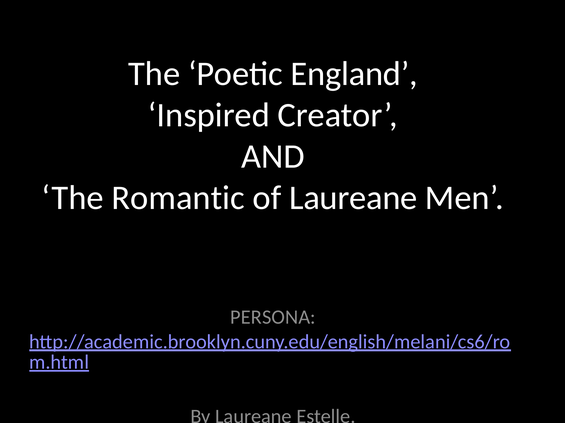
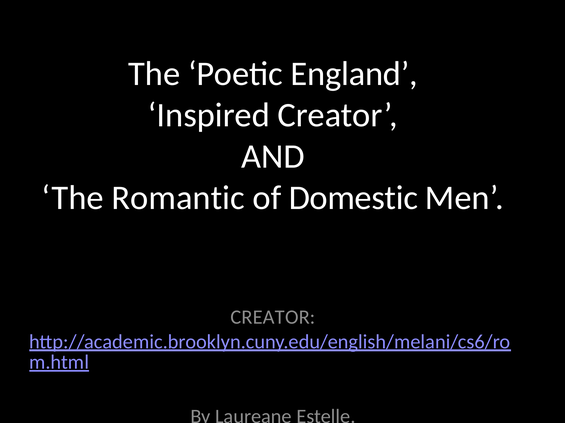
of Laureane: Laureane -> Domestic
PERSONA at (273, 318): PERSONA -> CREATOR
